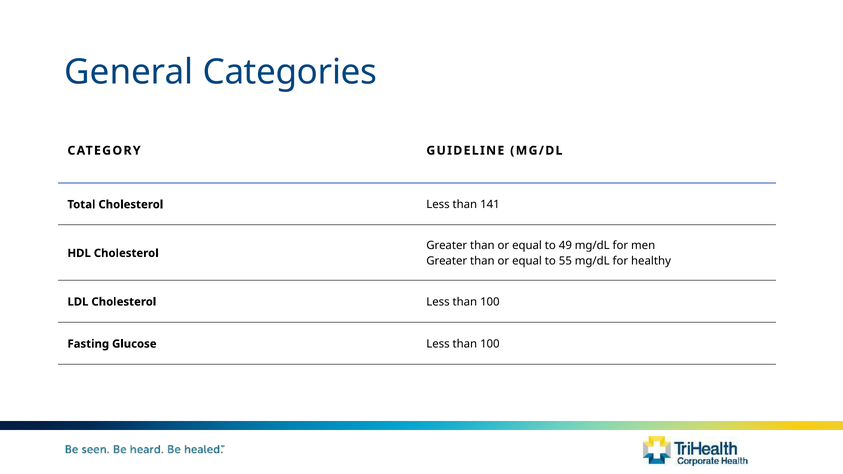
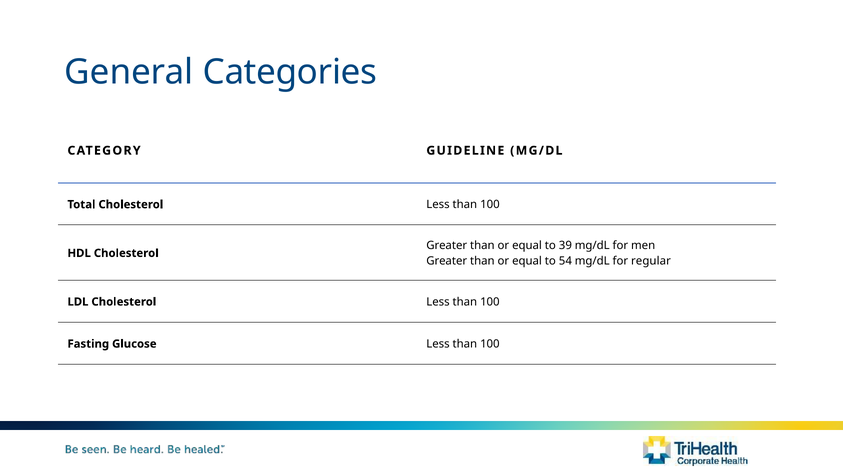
141 at (490, 205): 141 -> 100
49: 49 -> 39
55: 55 -> 54
healthy: healthy -> regular
